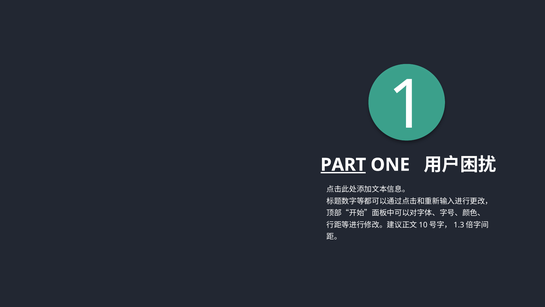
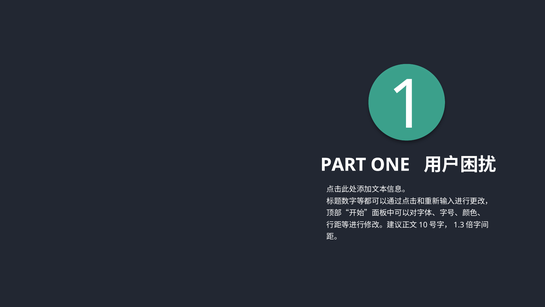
PART underline: present -> none
